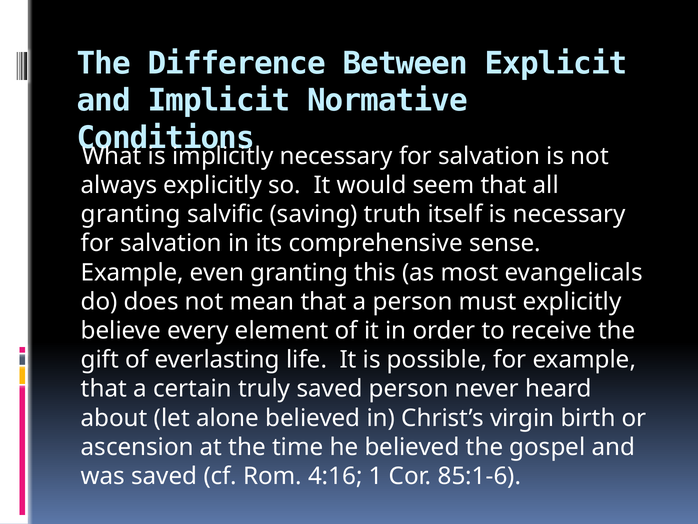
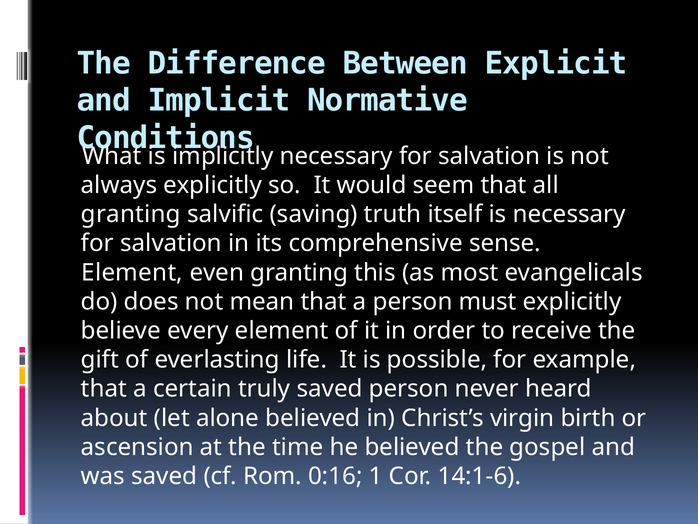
Example at (132, 272): Example -> Element
4:16: 4:16 -> 0:16
85:1-6: 85:1-6 -> 14:1-6
